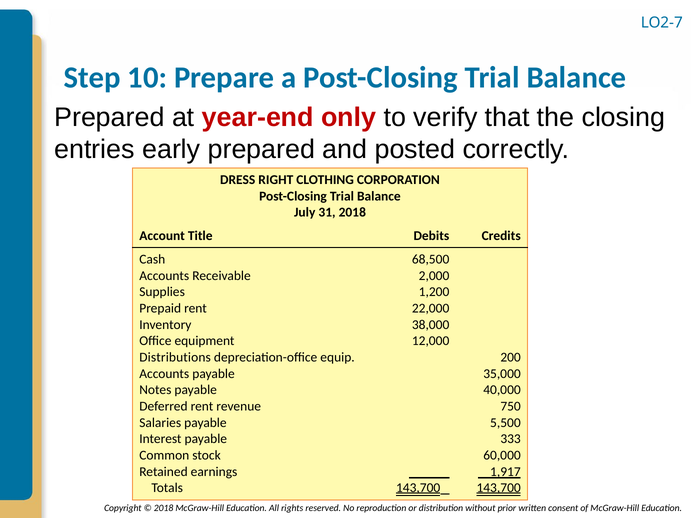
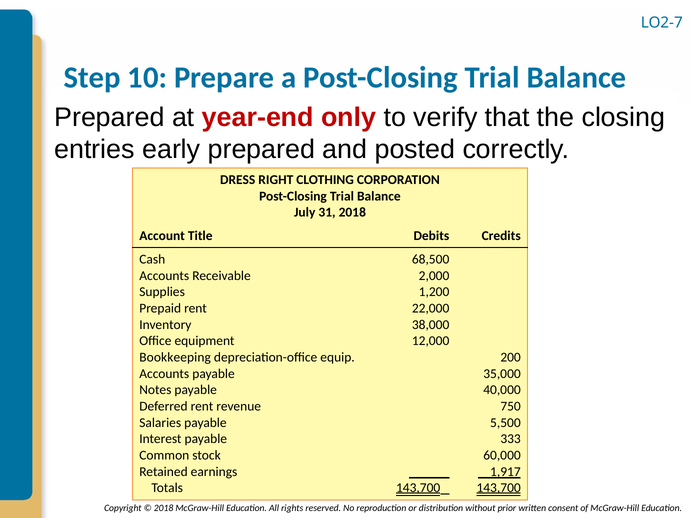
Distributions: Distributions -> Bookkeeping
